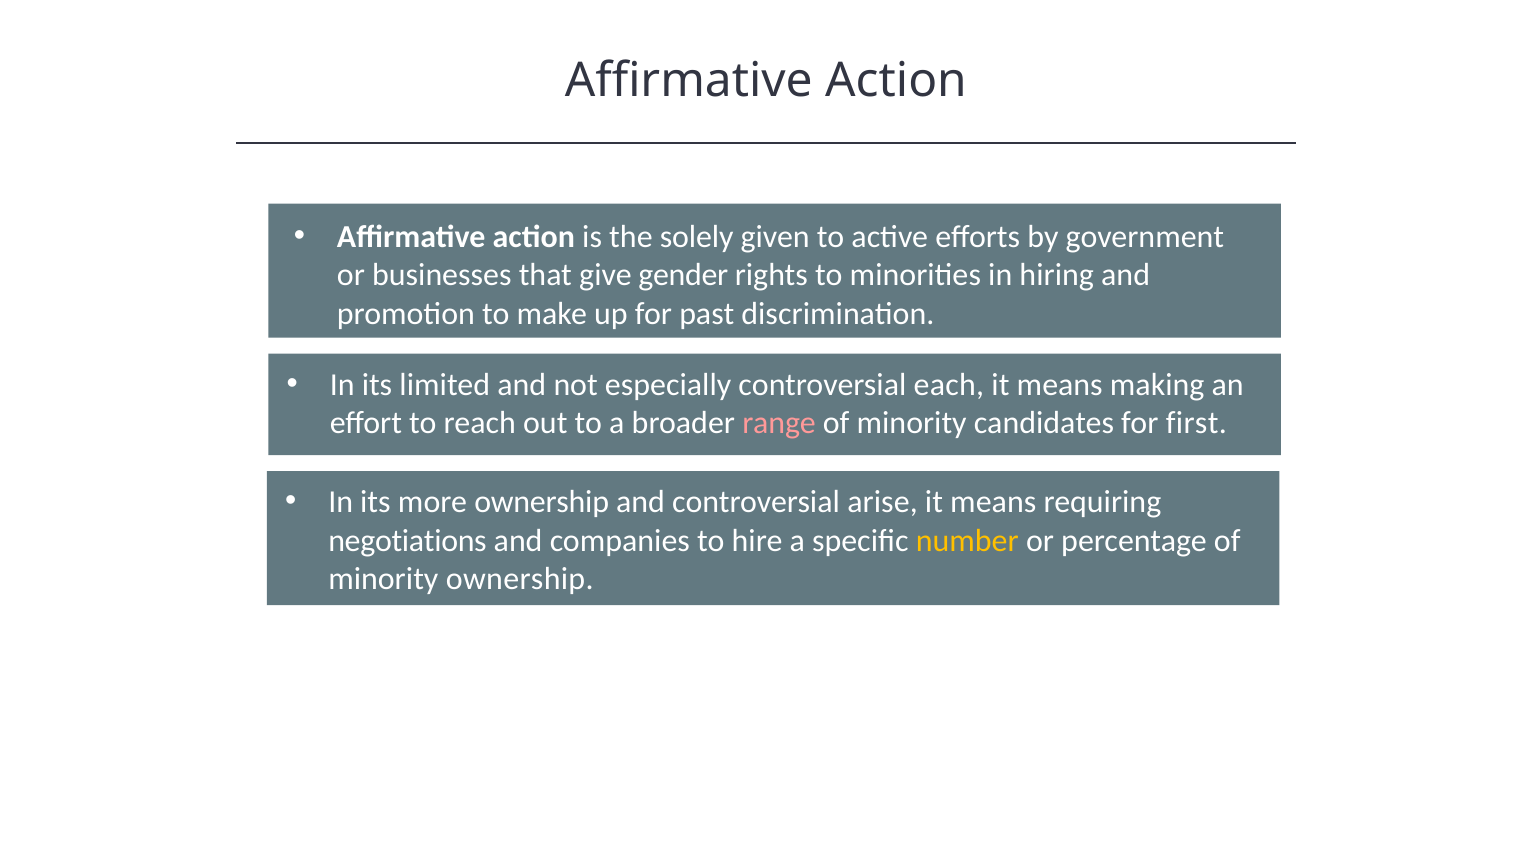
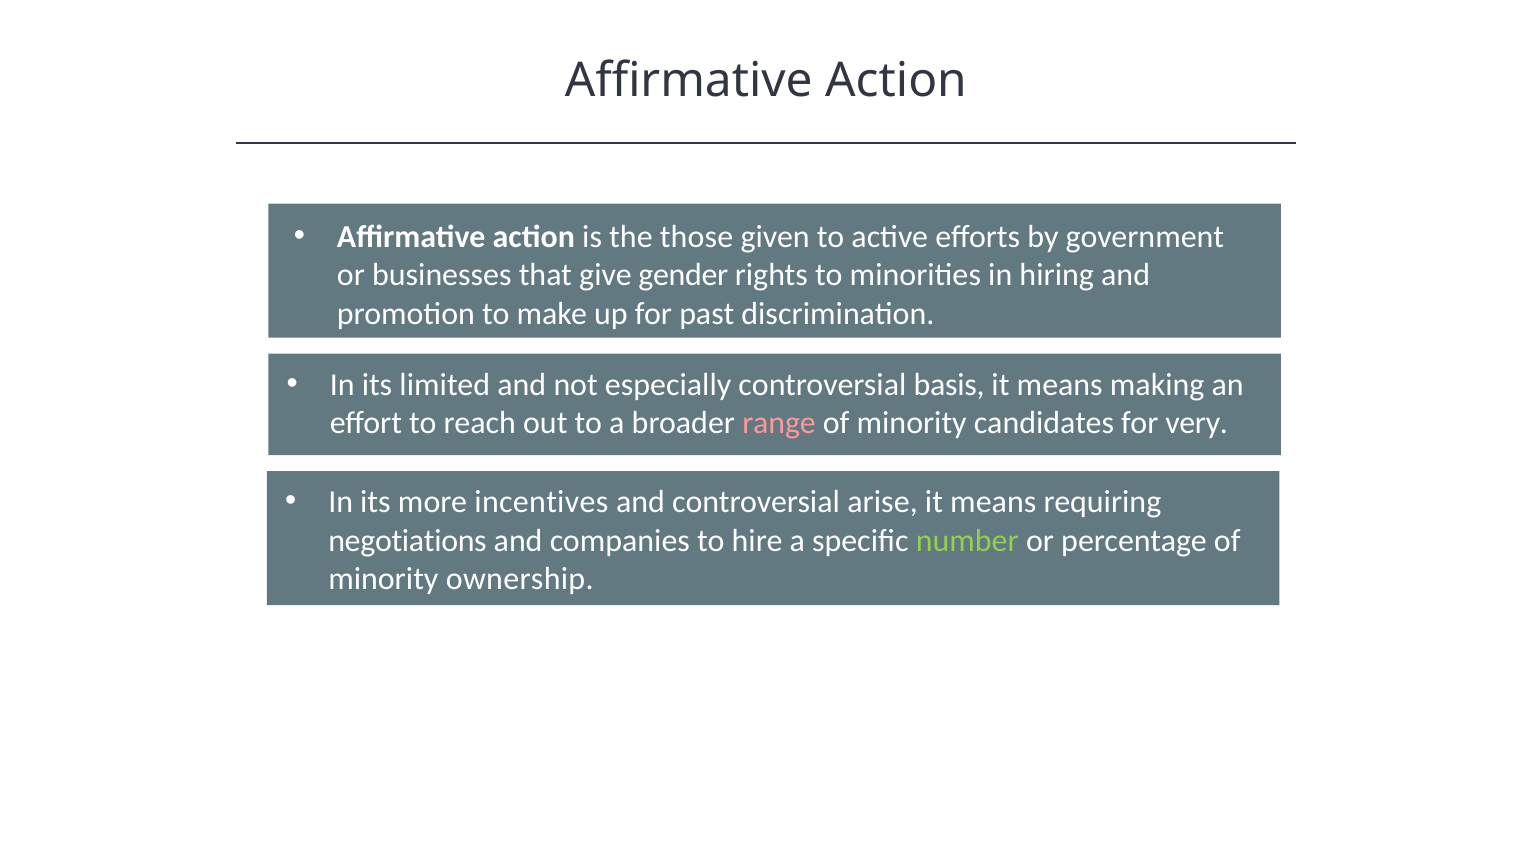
solely: solely -> those
each: each -> basis
first: first -> very
more ownership: ownership -> incentives
number colour: yellow -> light green
